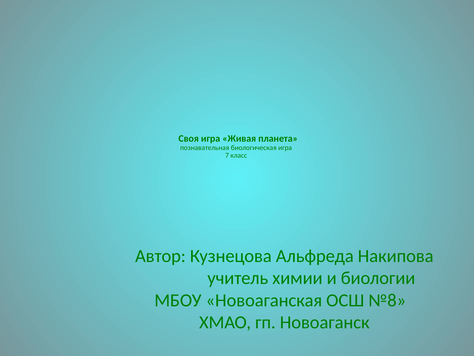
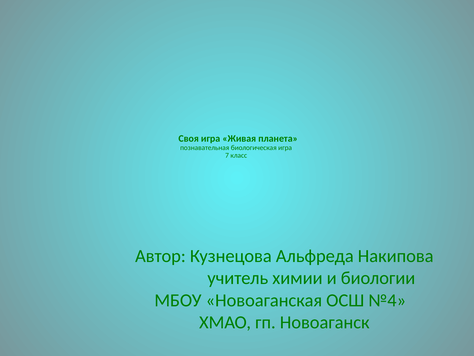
№8: №8 -> №4
